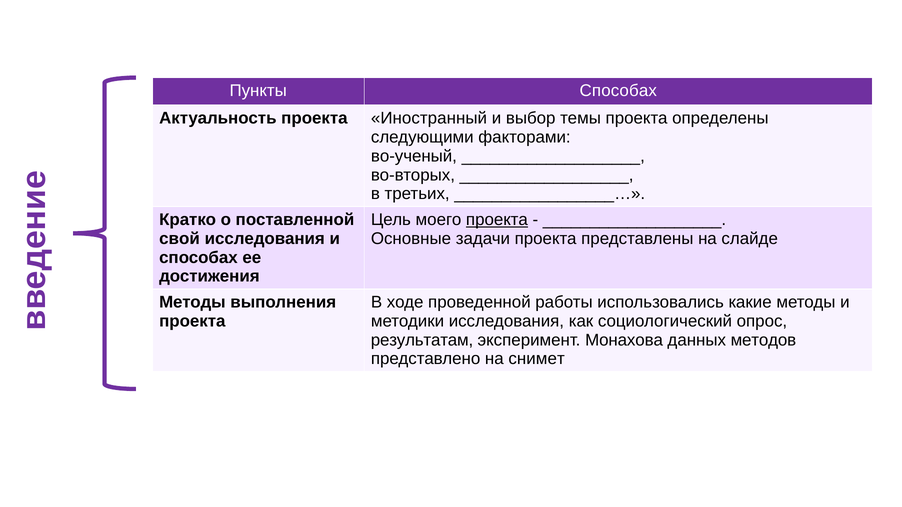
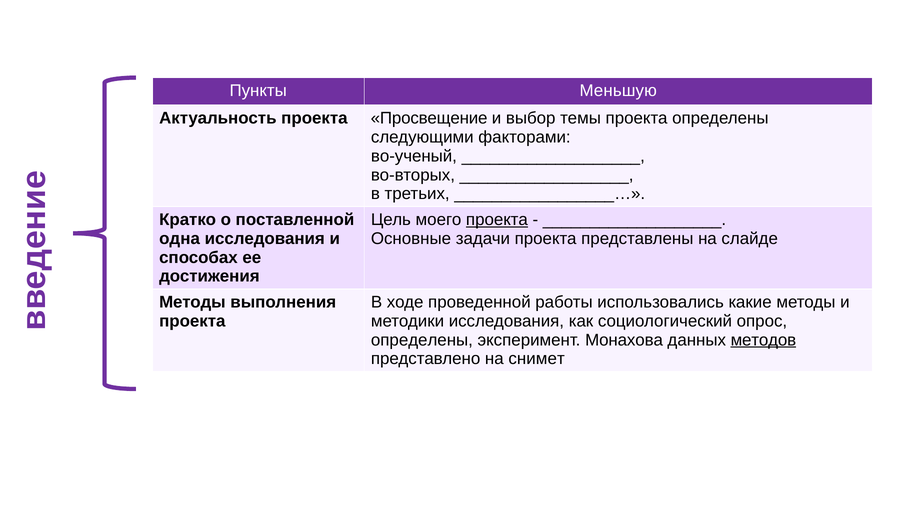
Пункты Способах: Способах -> Меньшую
Иностранный: Иностранный -> Просвещение
свой: свой -> одна
результатам at (422, 340): результатам -> определены
методов underline: none -> present
